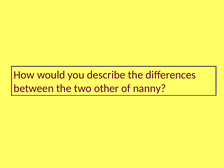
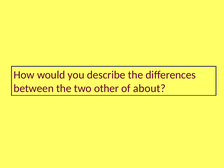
nanny: nanny -> about
